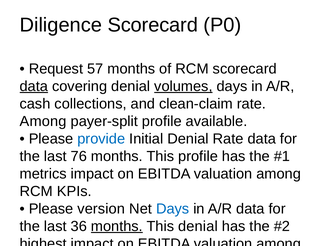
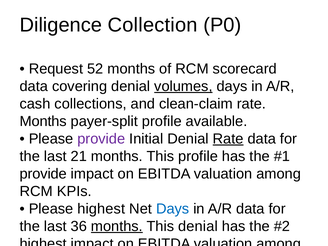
Diligence Scorecard: Scorecard -> Collection
57: 57 -> 52
data at (34, 86) underline: present -> none
Among at (43, 121): Among -> Months
provide at (101, 139) colour: blue -> purple
Rate at (228, 139) underline: none -> present
76: 76 -> 21
metrics at (43, 174): metrics -> provide
Please version: version -> highest
